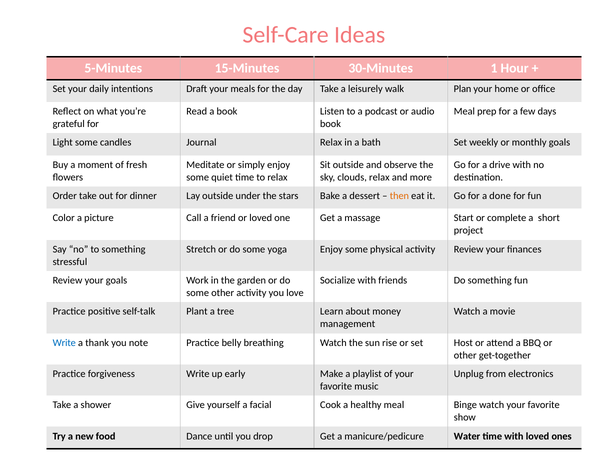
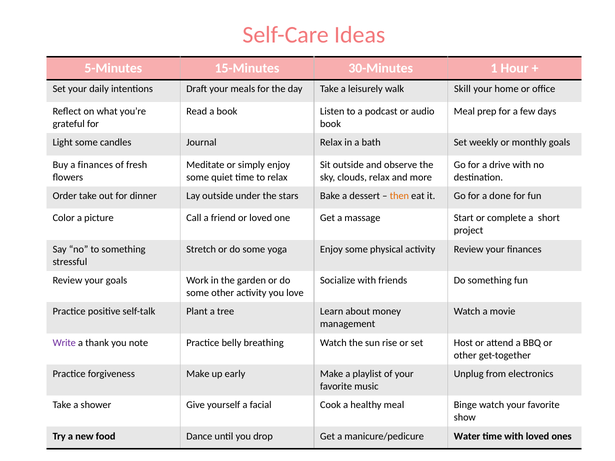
Plan: Plan -> Skill
a moment: moment -> finances
Write at (64, 343) colour: blue -> purple
forgiveness Write: Write -> Make
